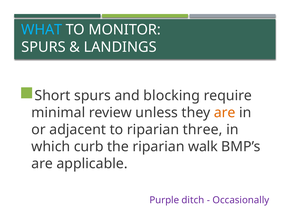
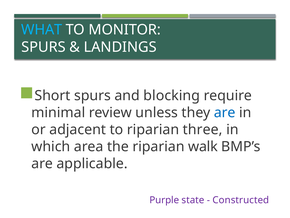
are at (225, 112) colour: orange -> blue
curb: curb -> area
ditch: ditch -> state
Occasionally: Occasionally -> Constructed
